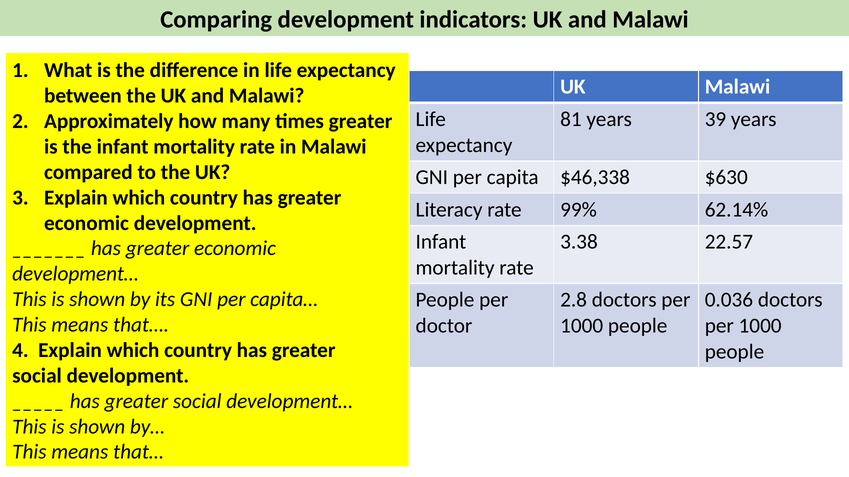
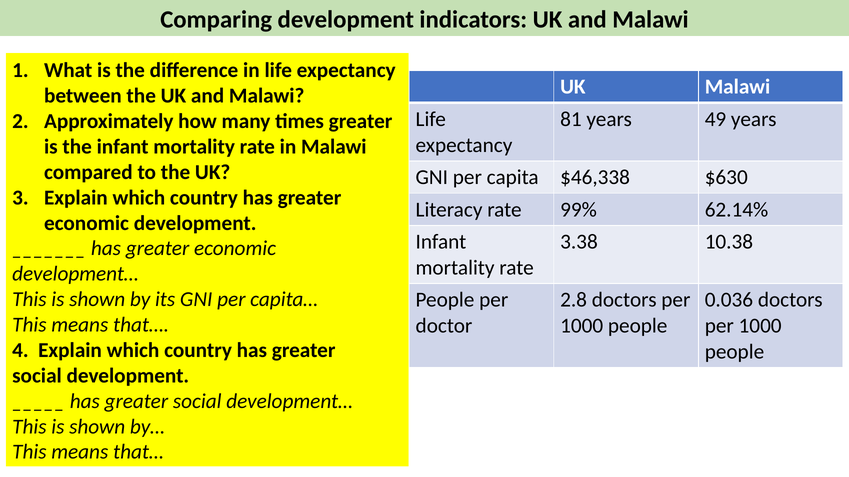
39: 39 -> 49
22.57: 22.57 -> 10.38
